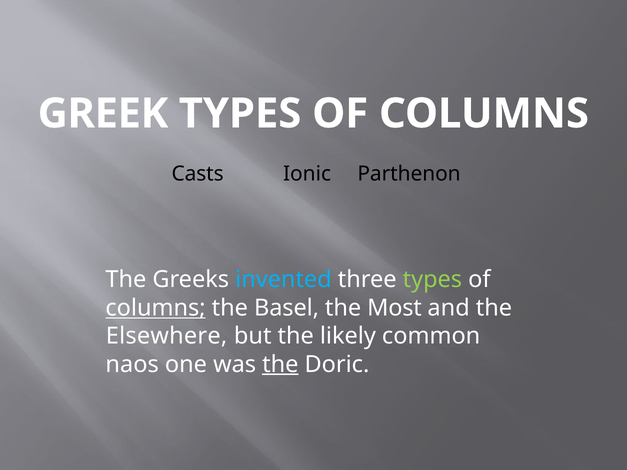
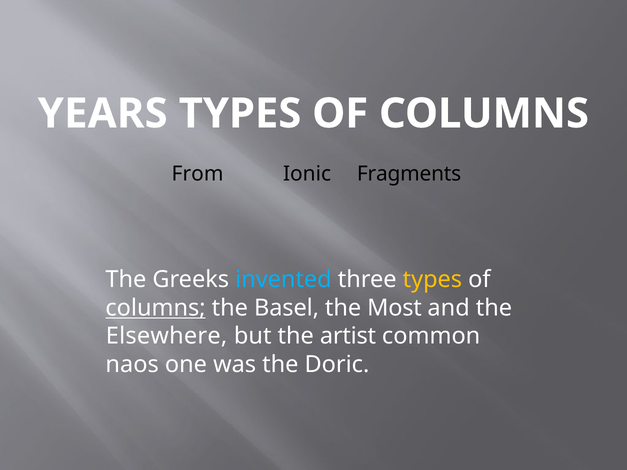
GREEK: GREEK -> YEARS
Casts: Casts -> From
Parthenon: Parthenon -> Fragments
types at (432, 280) colour: light green -> yellow
likely: likely -> artist
the at (280, 365) underline: present -> none
